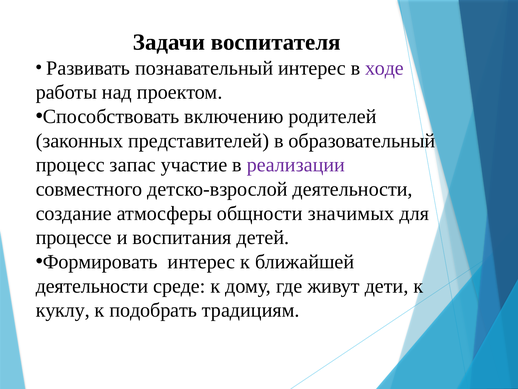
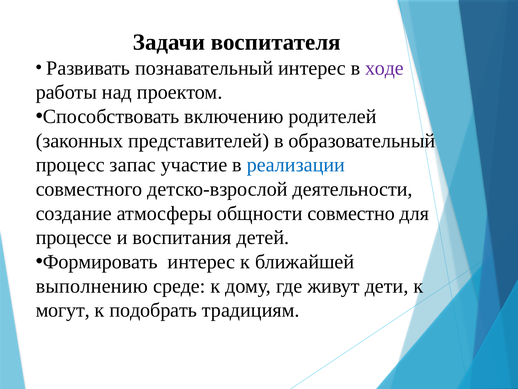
реализации colour: purple -> blue
значимых: значимых -> совместно
деятельности at (92, 286): деятельности -> выполнению
куклу: куклу -> могут
